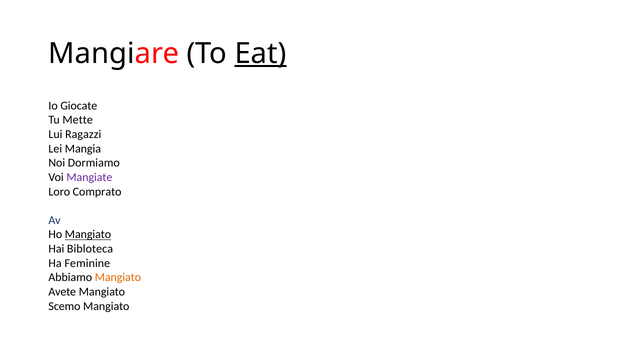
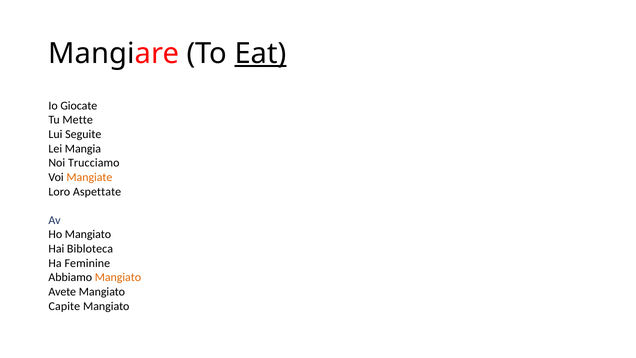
Ragazzi: Ragazzi -> Seguite
Dormiamo: Dormiamo -> Trucciamo
Mangiate colour: purple -> orange
Comprato: Comprato -> Aspettate
Mangiato at (88, 234) underline: present -> none
Scemo: Scemo -> Capite
